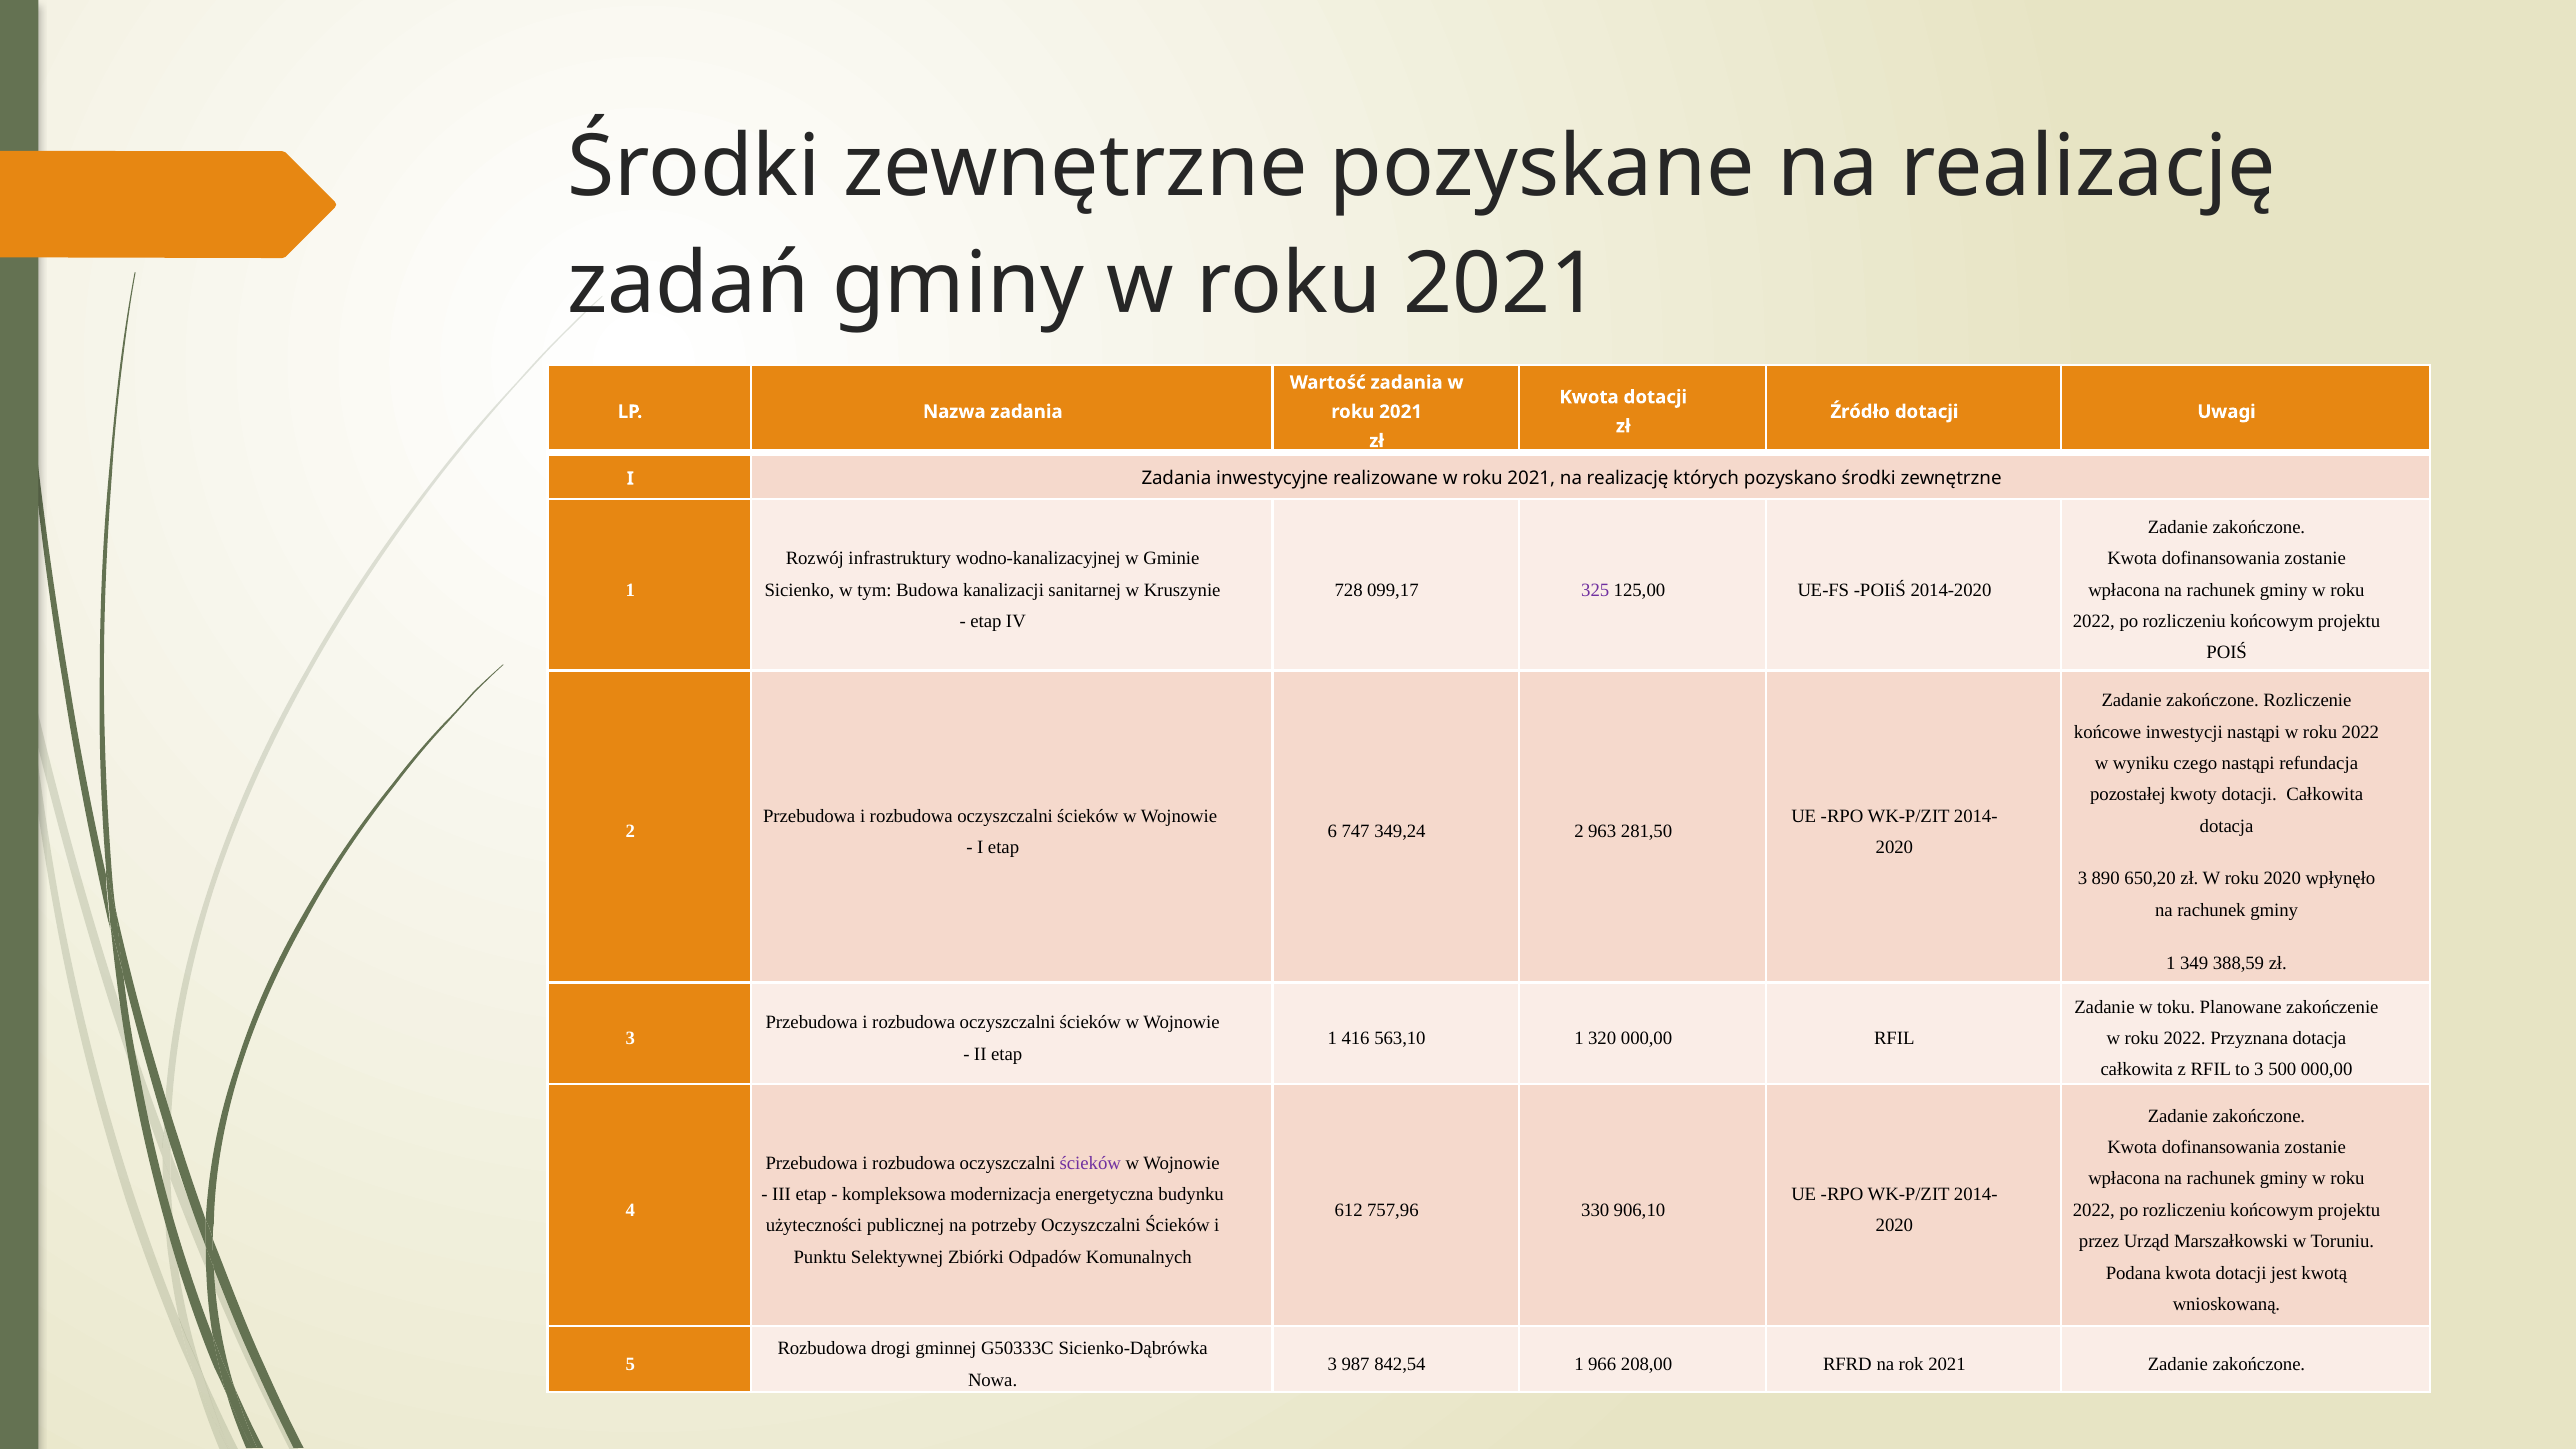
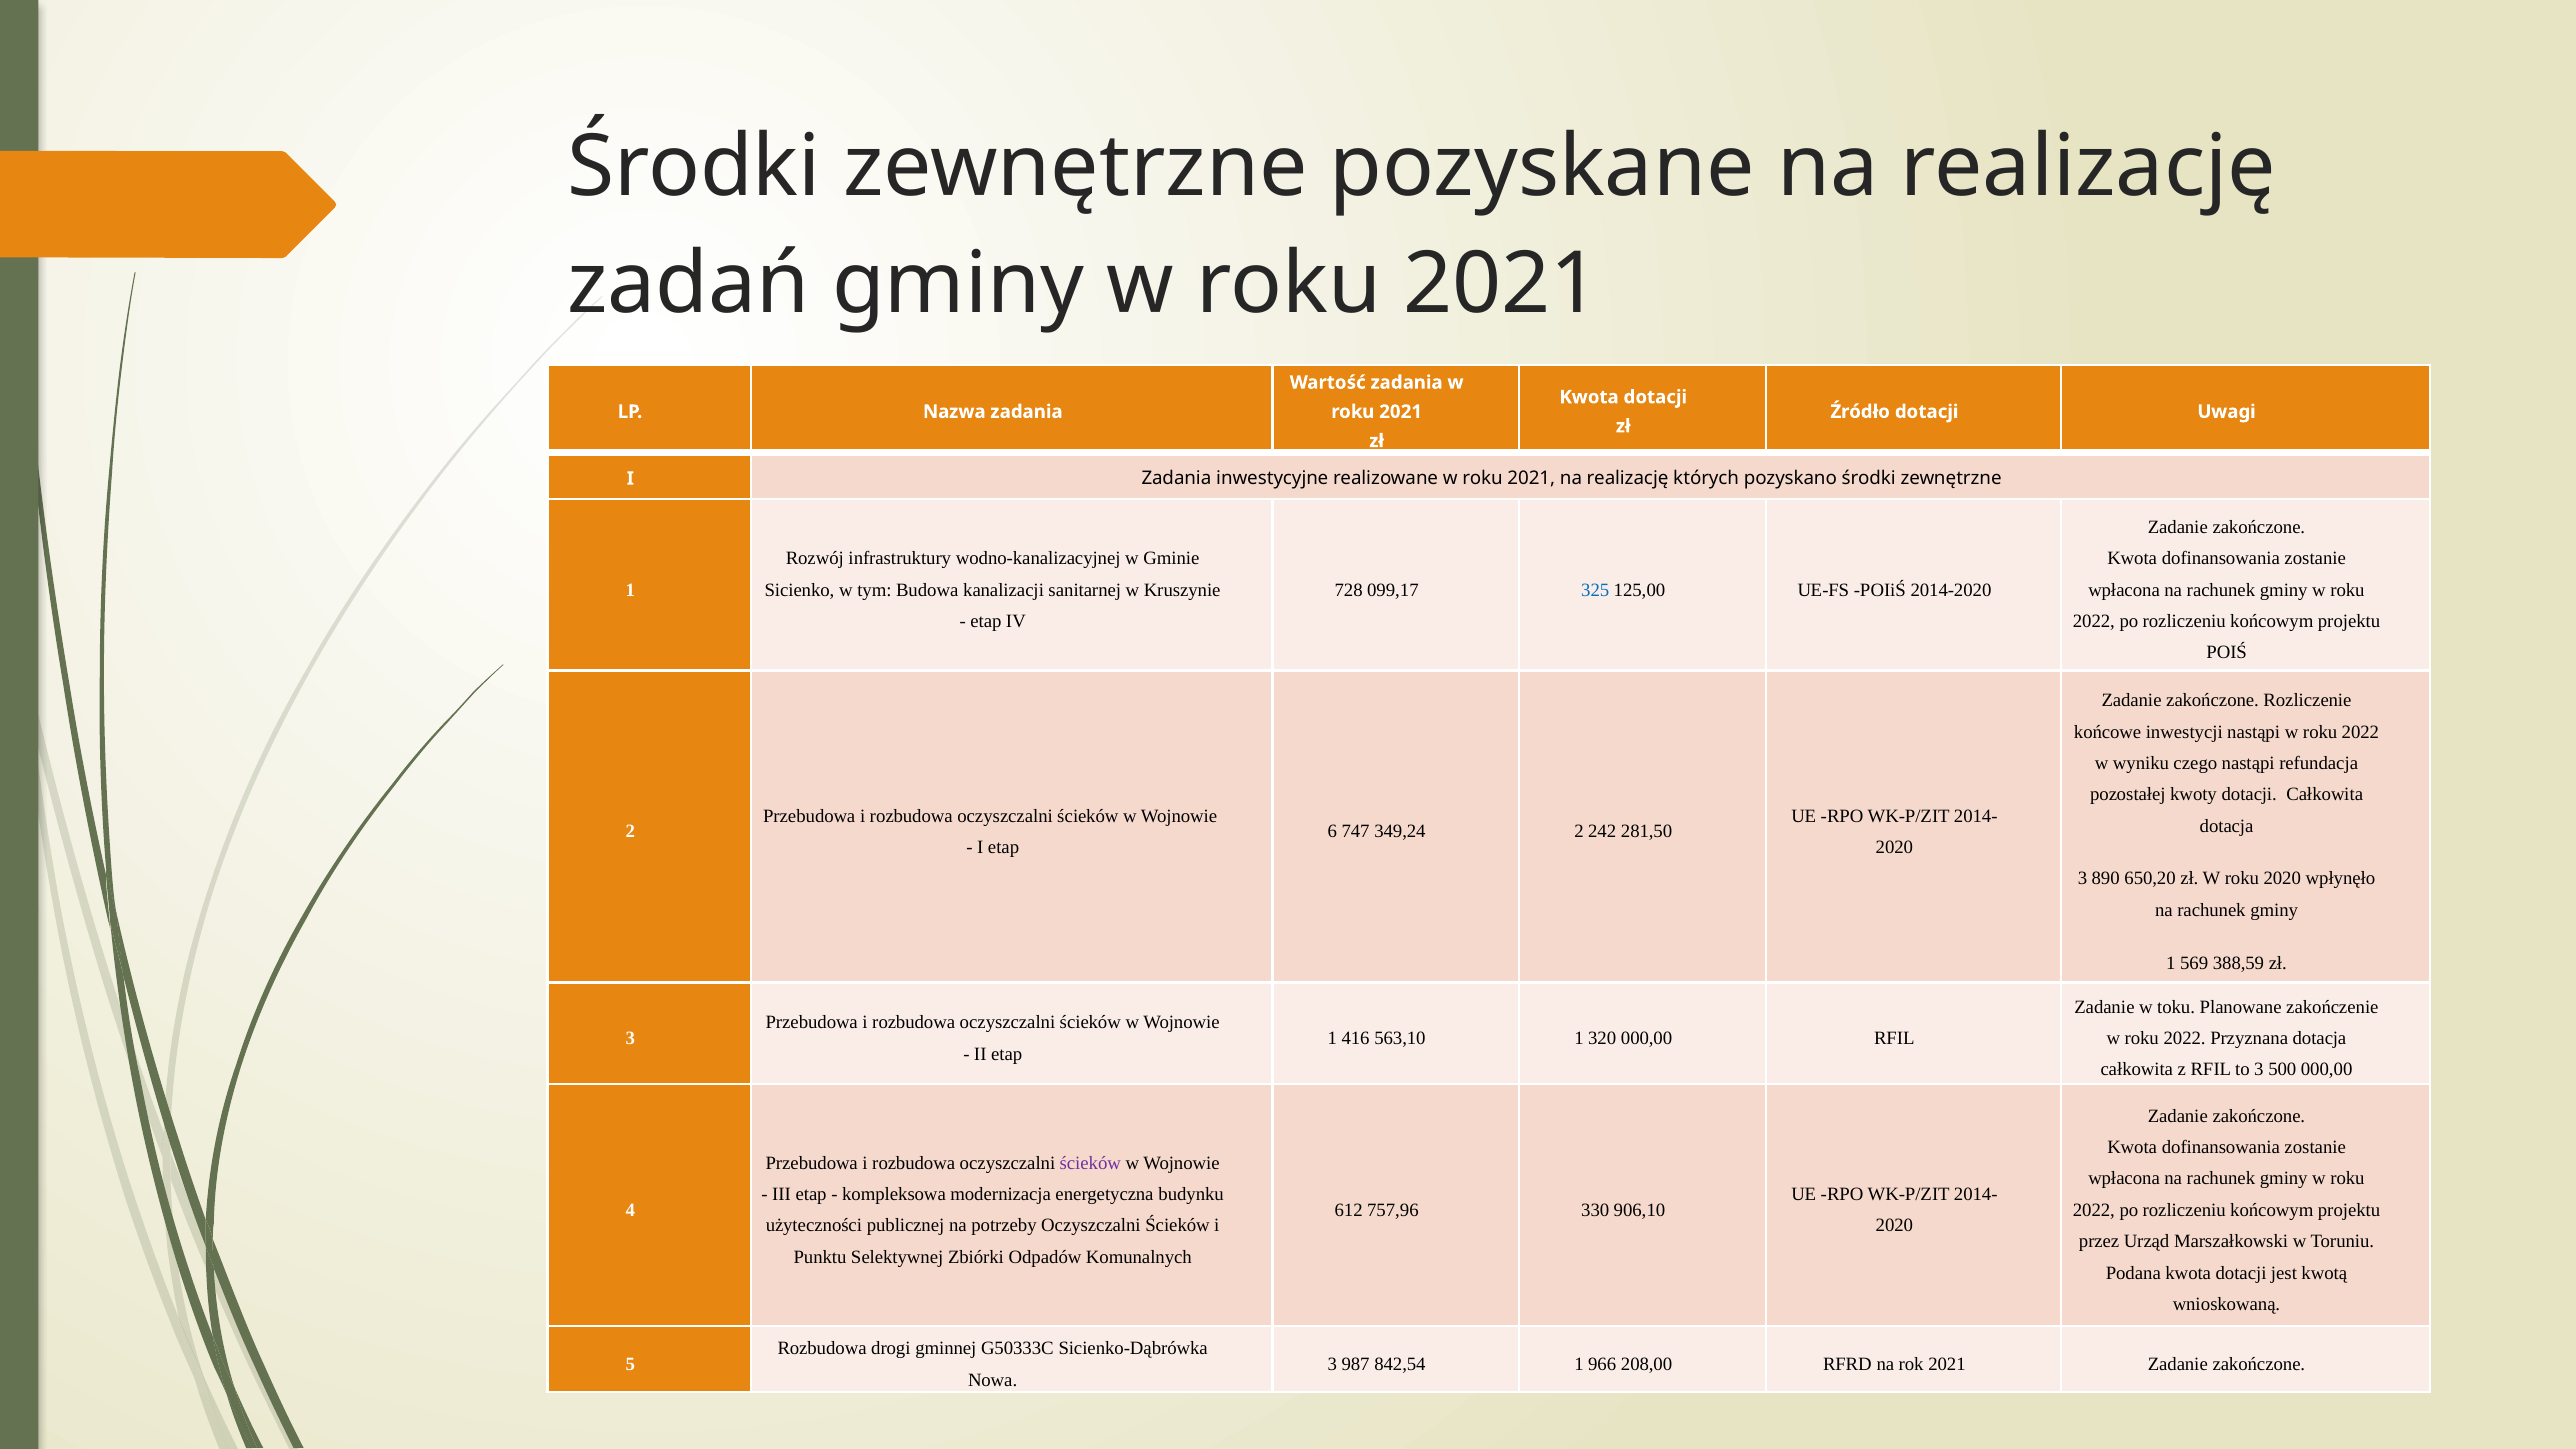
325 colour: purple -> blue
963: 963 -> 242
349: 349 -> 569
